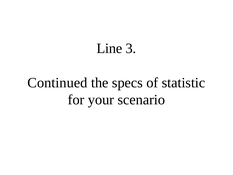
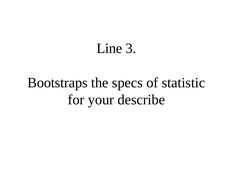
Continued: Continued -> Bootstraps
scenario: scenario -> describe
